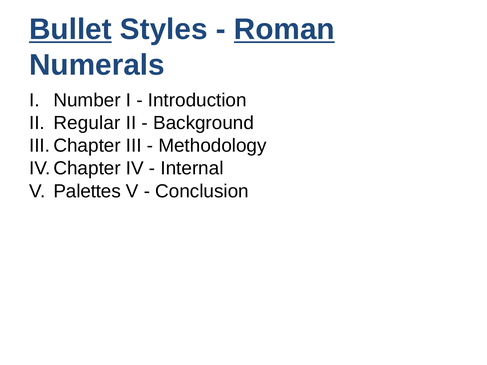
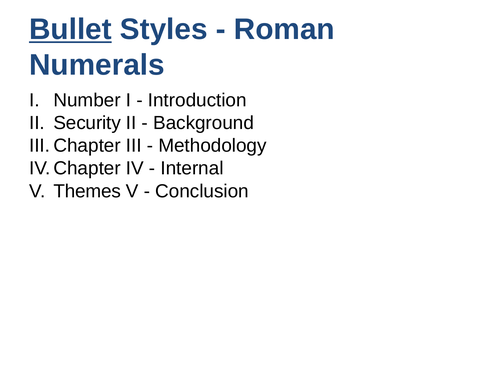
Roman underline: present -> none
Regular: Regular -> Security
Palettes: Palettes -> Themes
